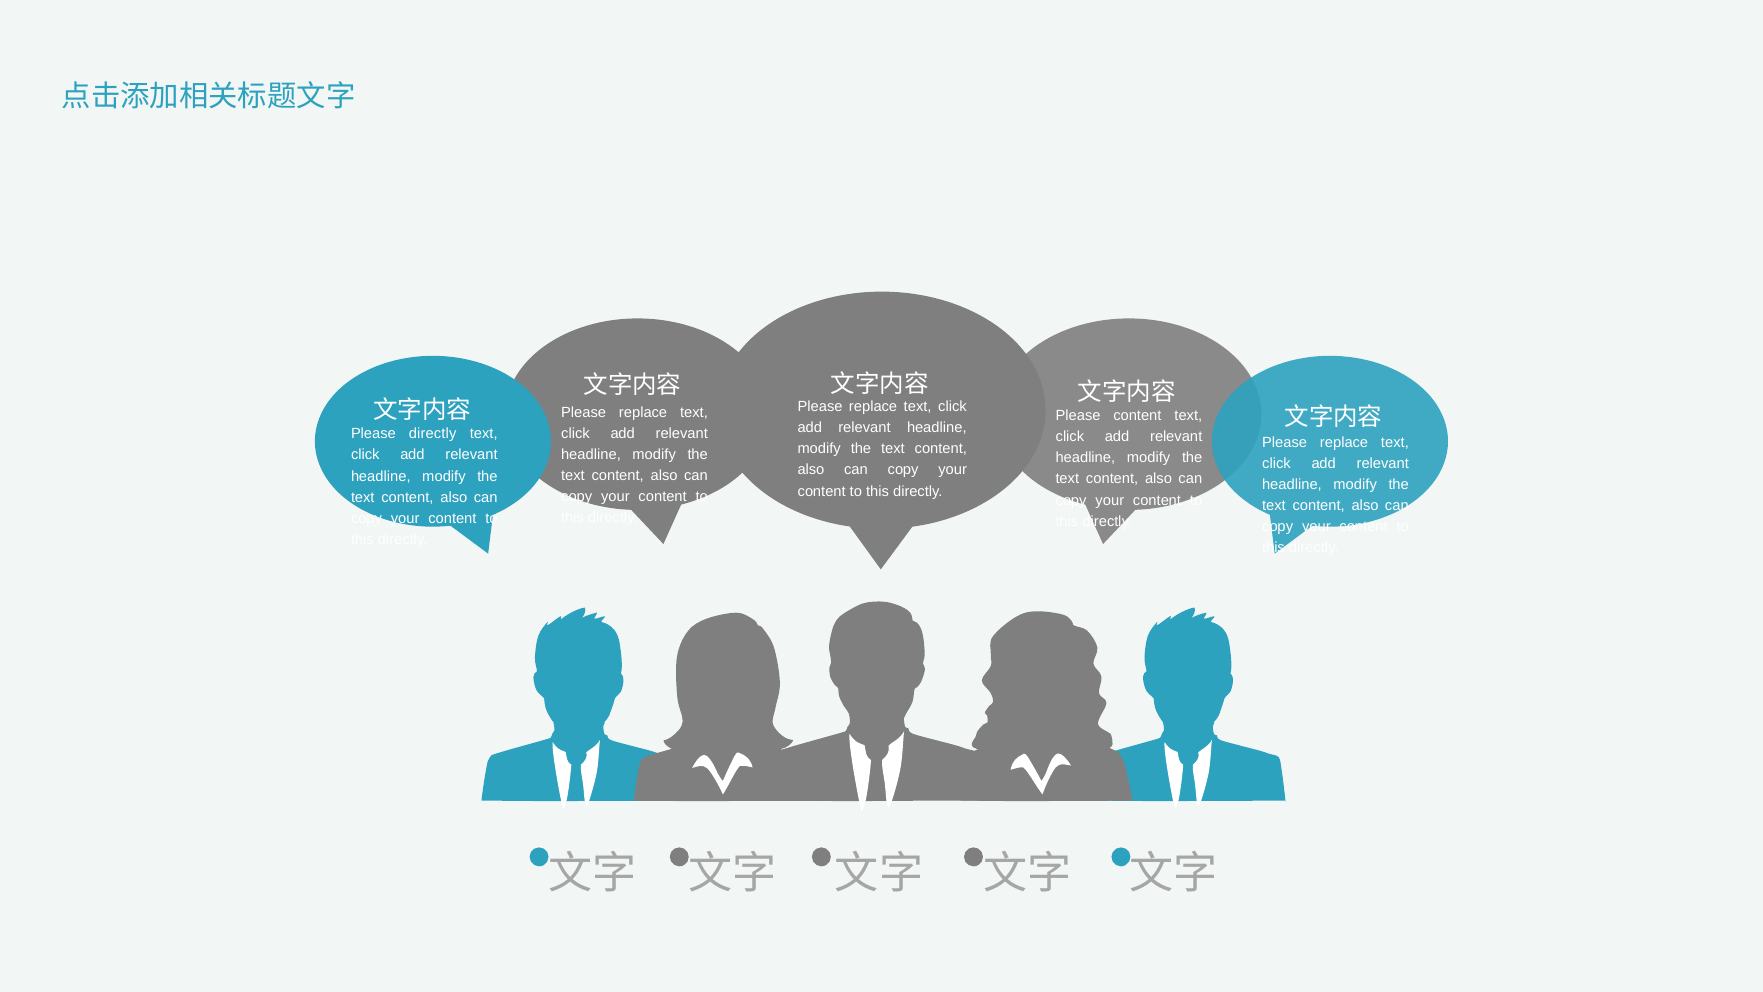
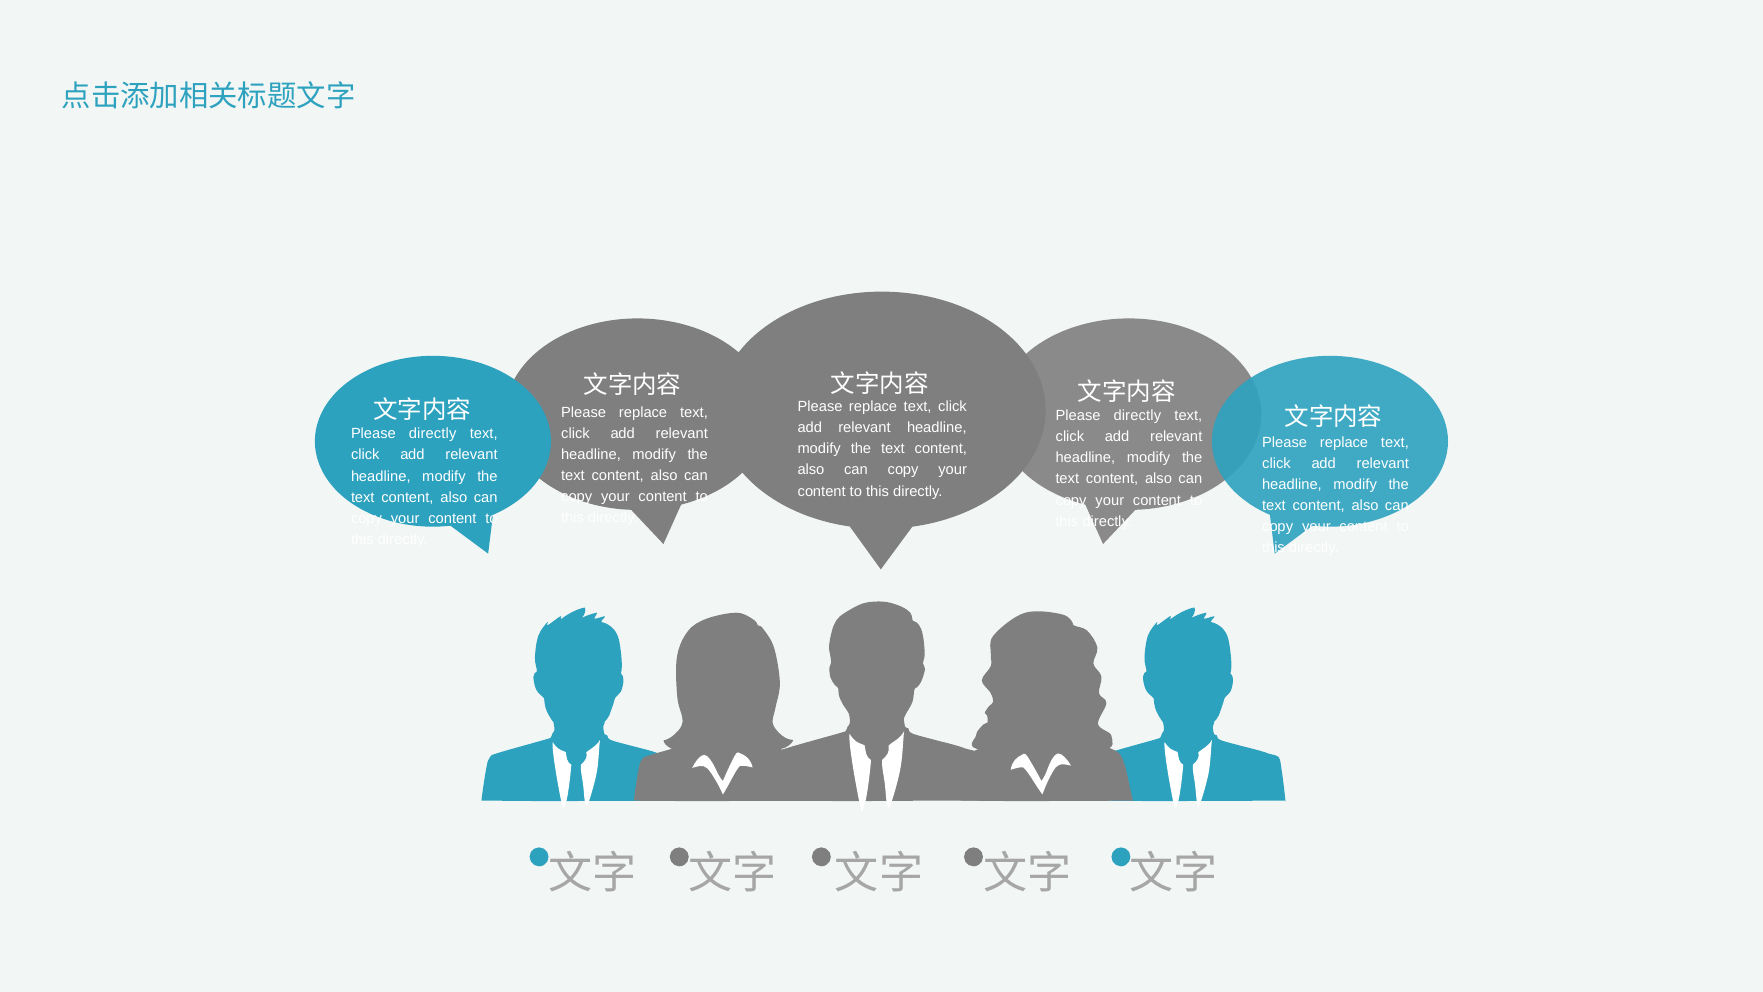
content at (1137, 416): content -> directly
